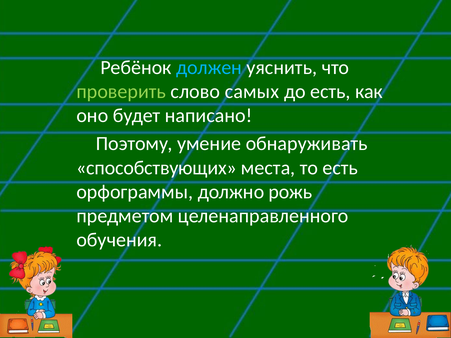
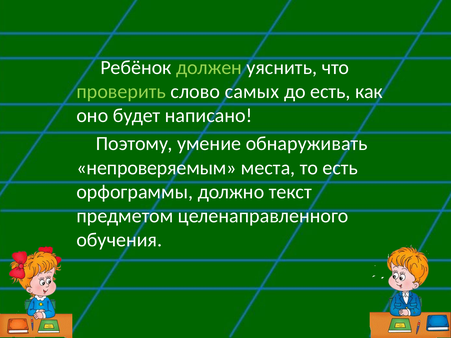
должен colour: light blue -> light green
способствующих: способствующих -> непроверяемым
рожь: рожь -> текст
